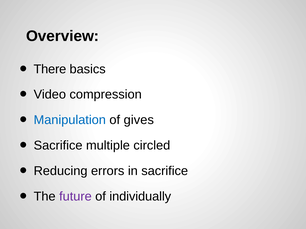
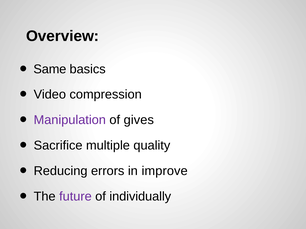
There: There -> Same
Manipulation colour: blue -> purple
circled: circled -> quality
in sacrifice: sacrifice -> improve
